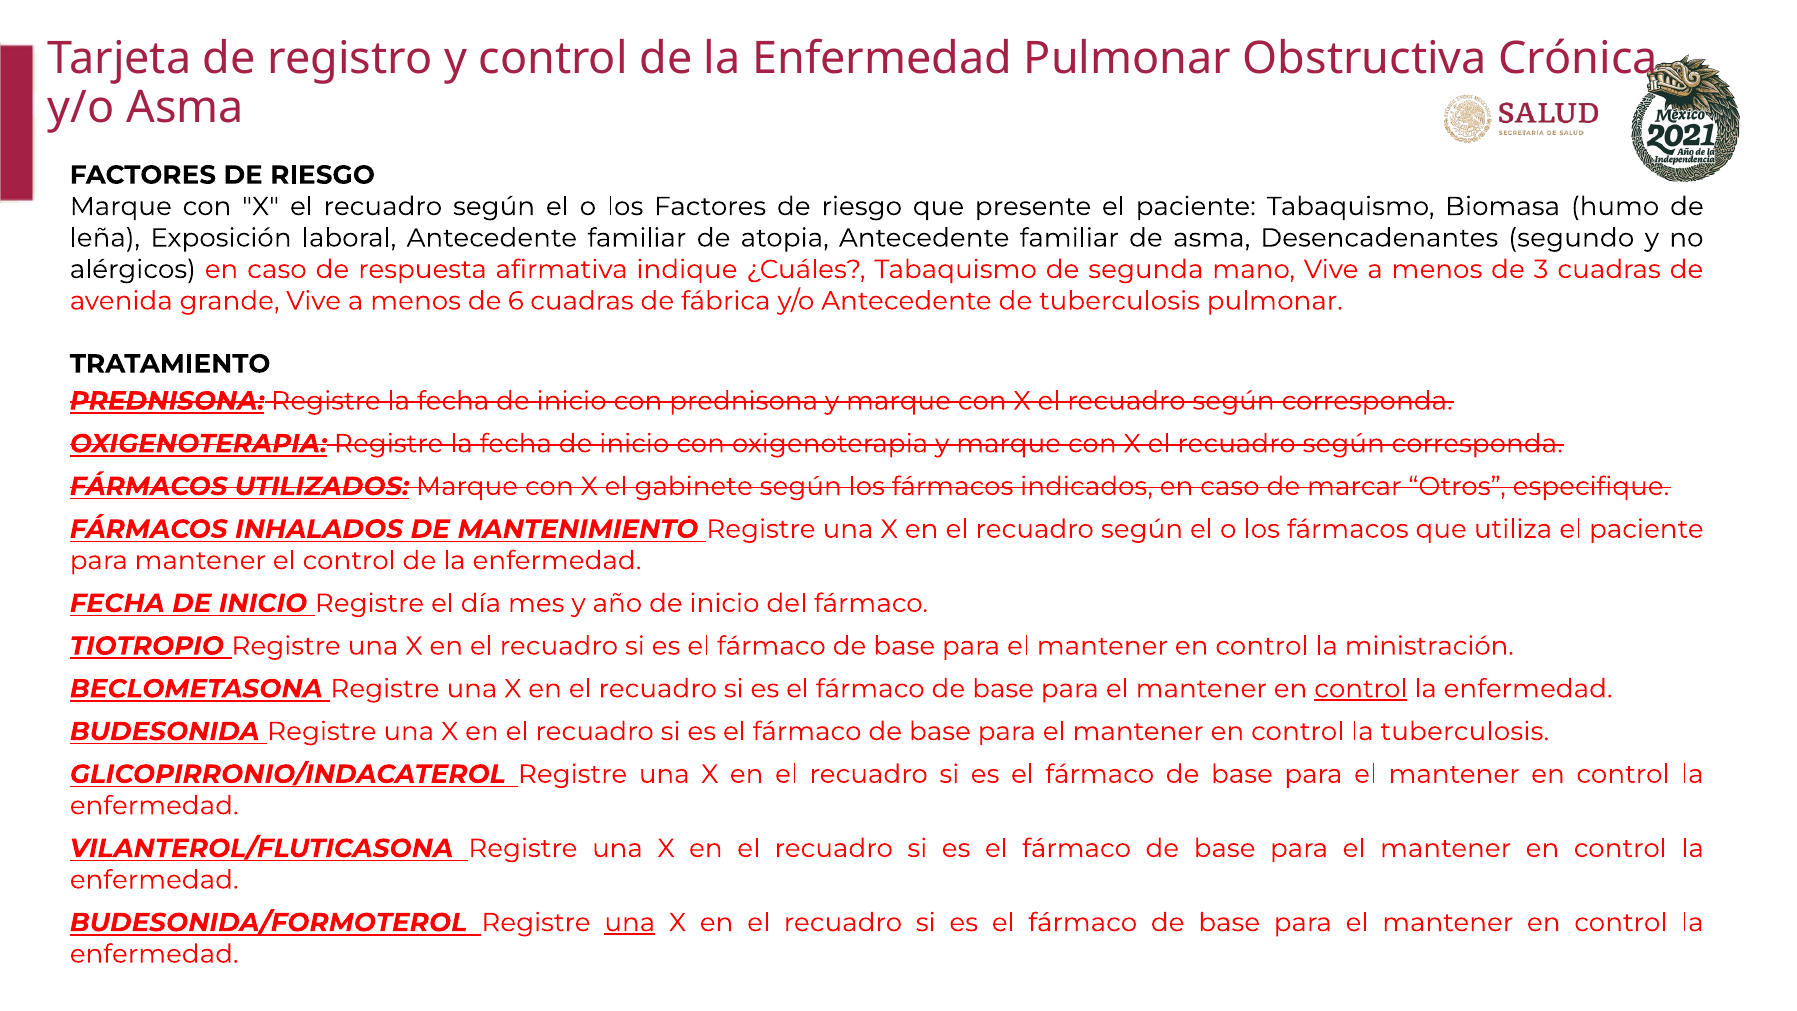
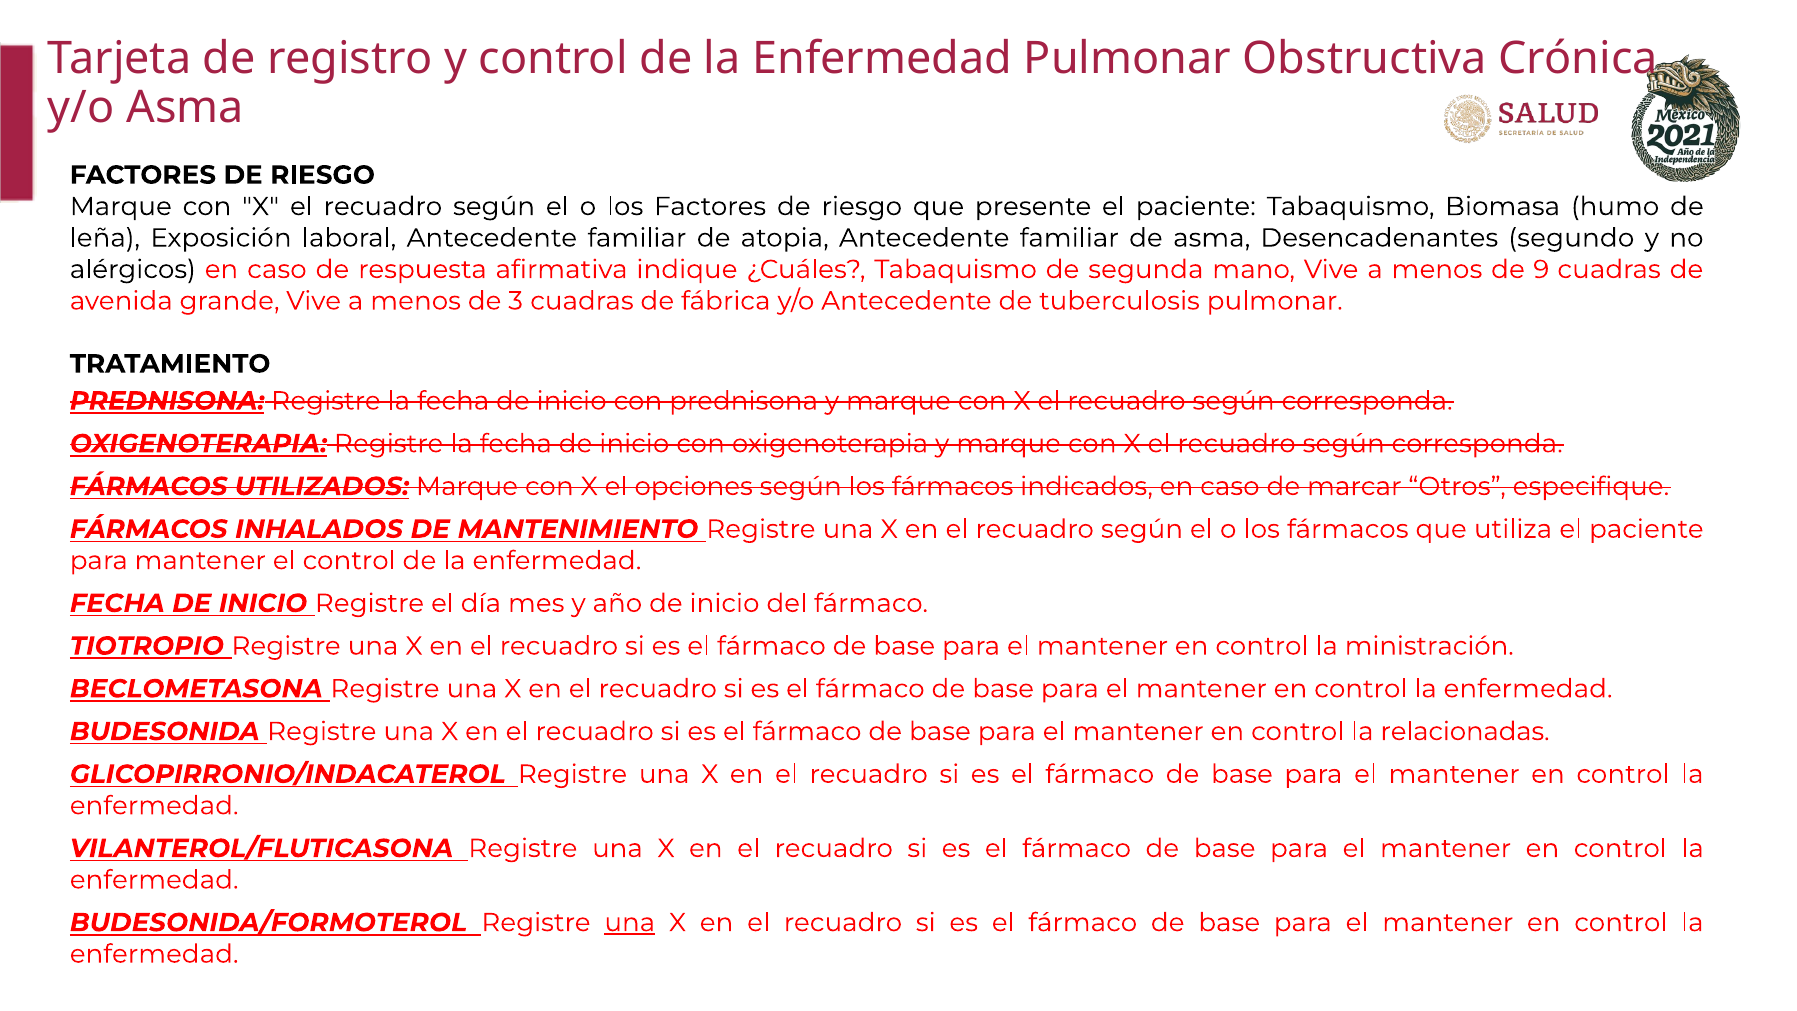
3: 3 -> 9
6: 6 -> 3
gabinete: gabinete -> opciones
control at (1361, 689) underline: present -> none
la tuberculosis: tuberculosis -> relacionadas
